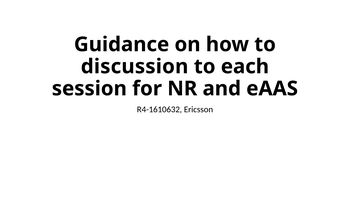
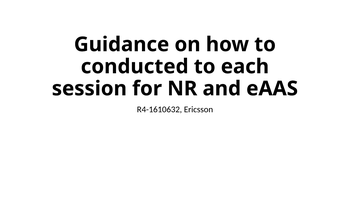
discussion: discussion -> conducted
